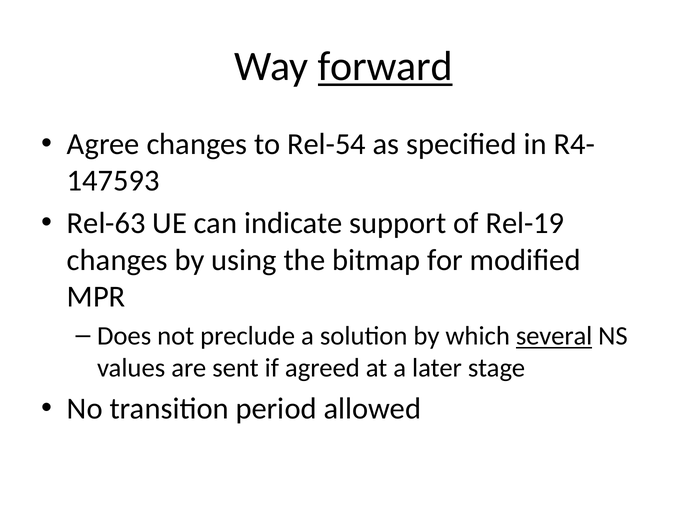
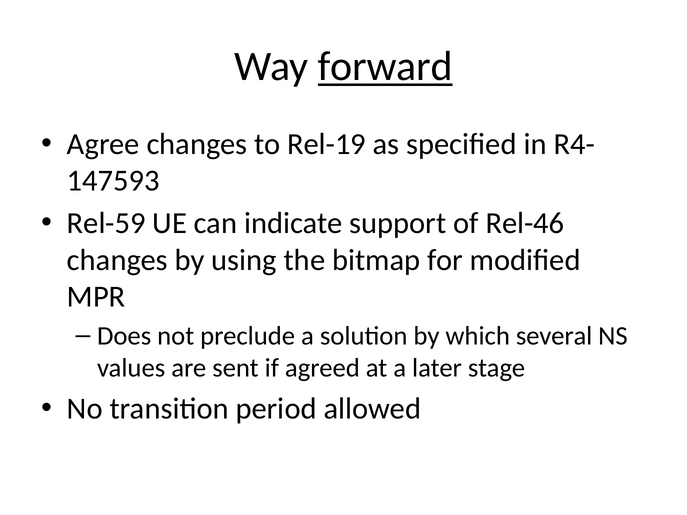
Rel-54: Rel-54 -> Rel-19
Rel-63: Rel-63 -> Rel-59
Rel-19: Rel-19 -> Rel-46
several underline: present -> none
